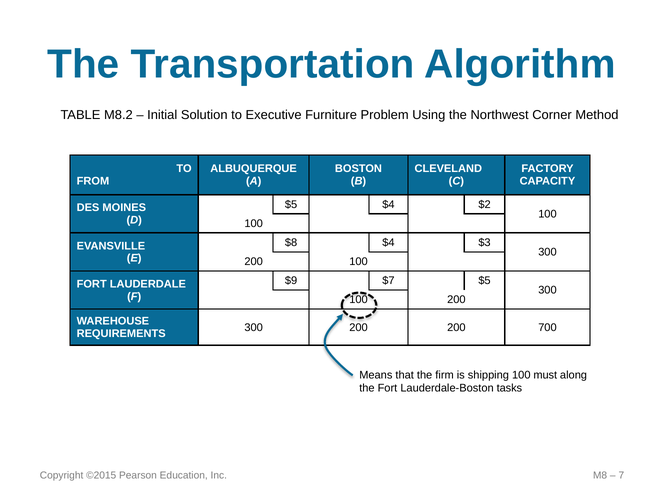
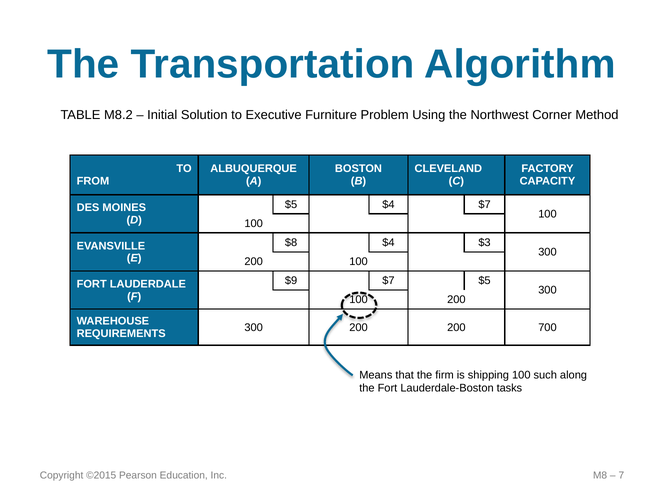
$4 $2: $2 -> $7
must: must -> such
